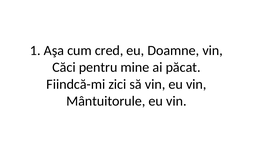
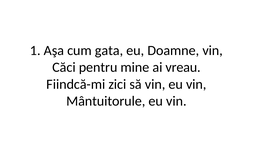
cred: cred -> gata
păcat: păcat -> vreau
